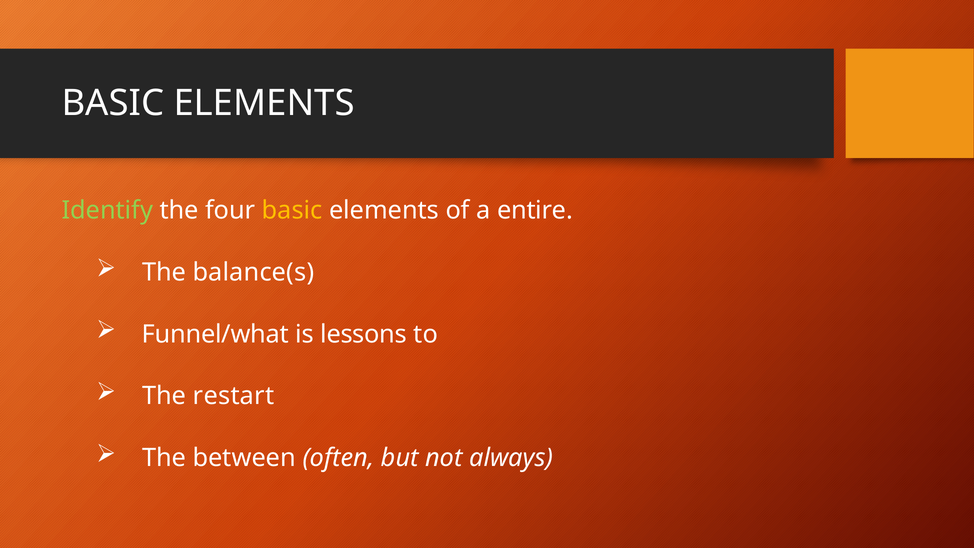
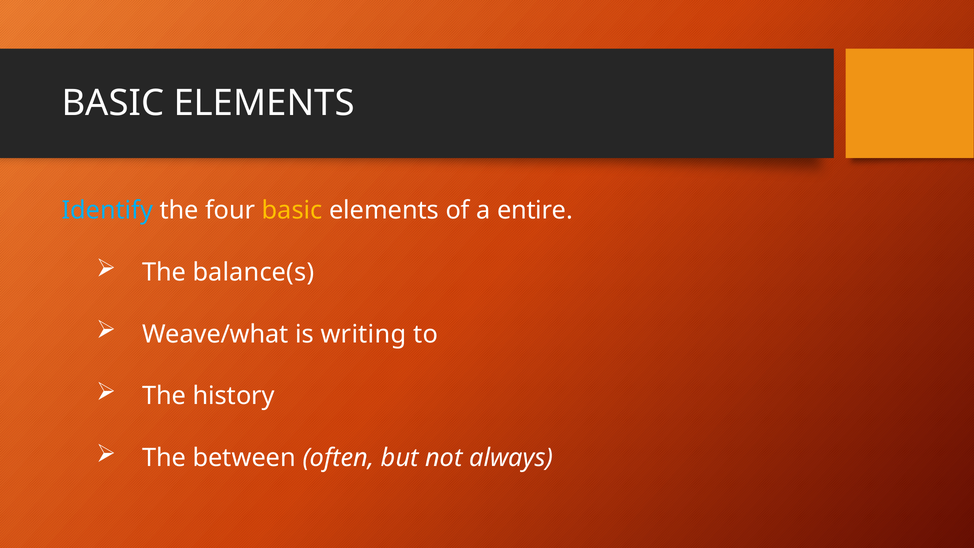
Identify colour: light green -> light blue
Funnel/what: Funnel/what -> Weave/what
lessons: lessons -> writing
restart: restart -> history
